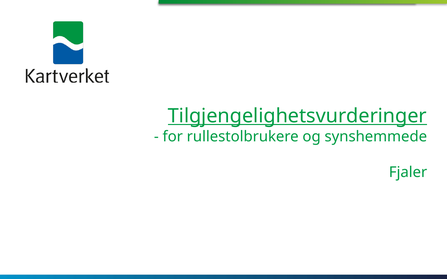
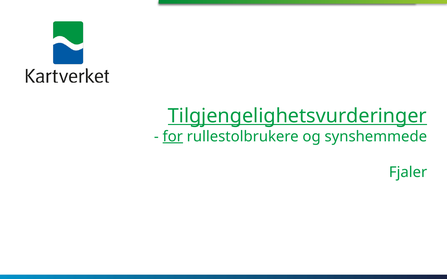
for underline: none -> present
